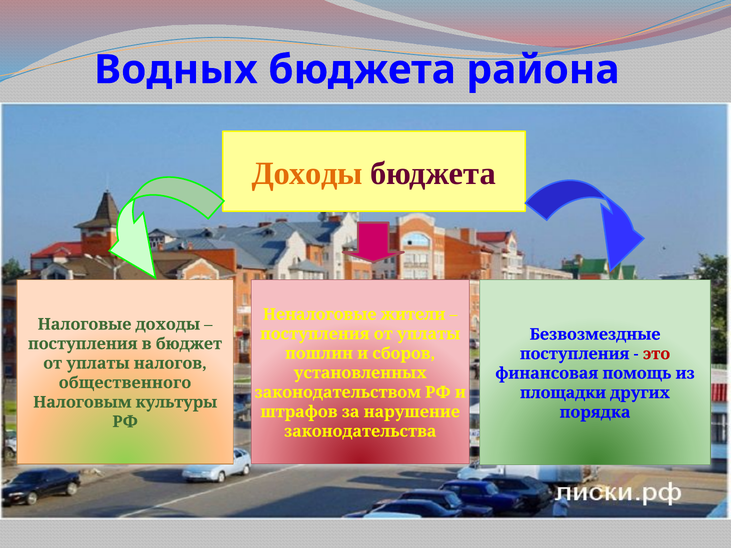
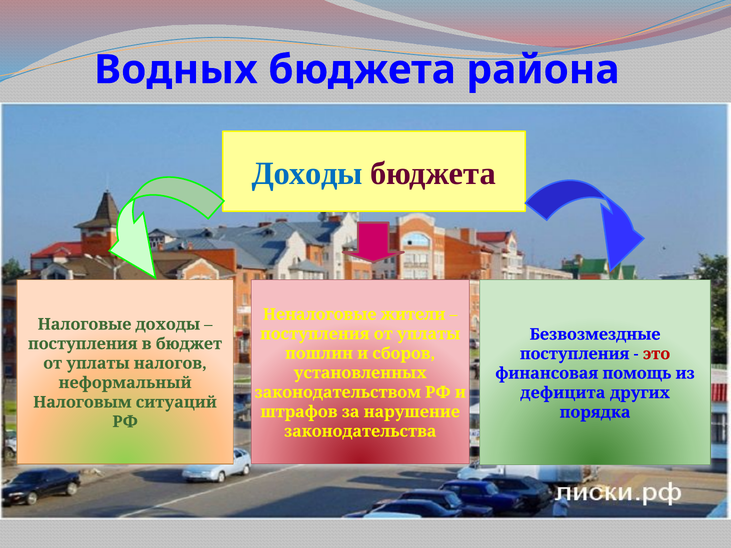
Доходы at (307, 174) colour: orange -> blue
общественного: общественного -> неформальный
площадки: площадки -> дефицита
культуры: культуры -> ситуаций
